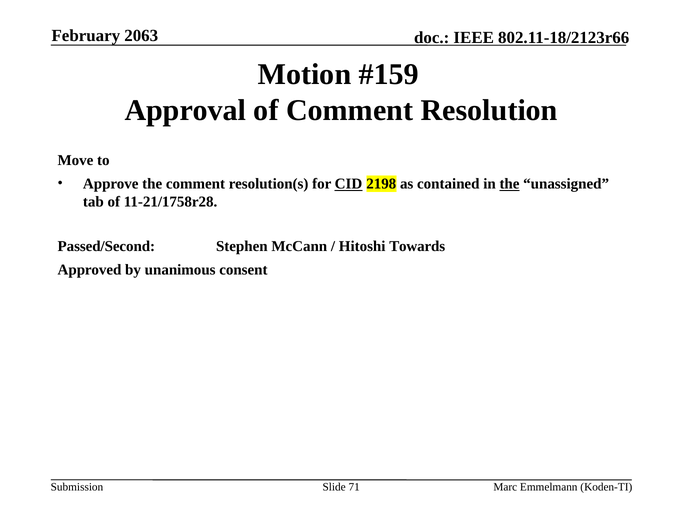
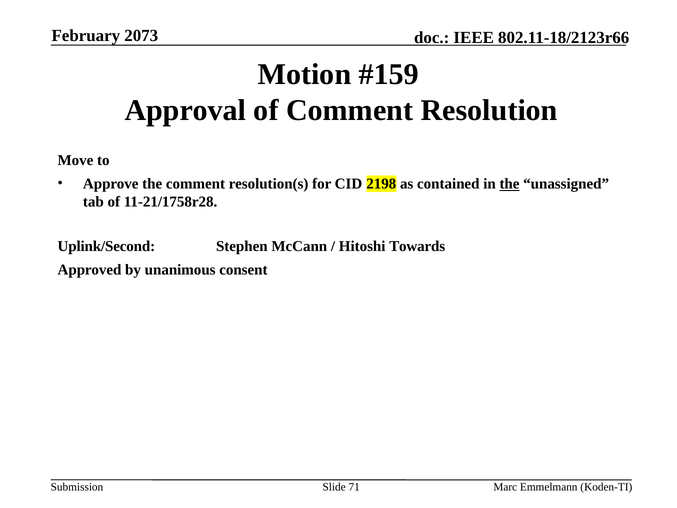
2063: 2063 -> 2073
CID underline: present -> none
Passed/Second: Passed/Second -> Uplink/Second
